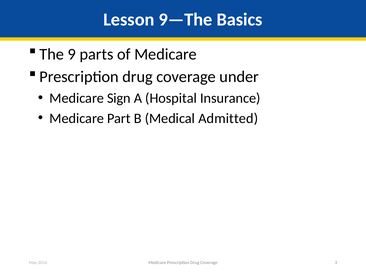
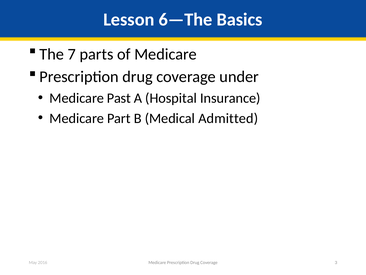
9—The: 9—The -> 6—The
9: 9 -> 7
Sign: Sign -> Past
